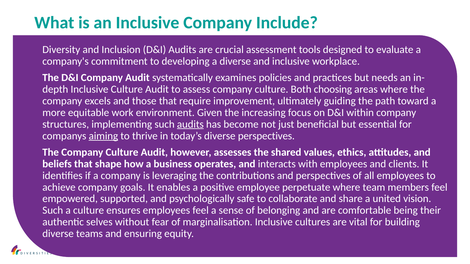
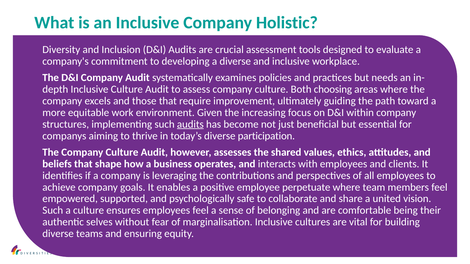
Include: Include -> Holistic
aiming underline: present -> none
diverse perspectives: perspectives -> participation
